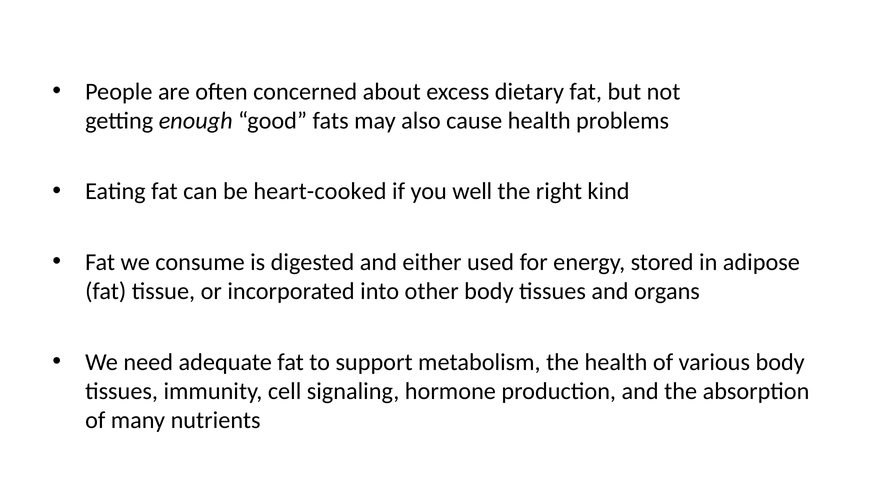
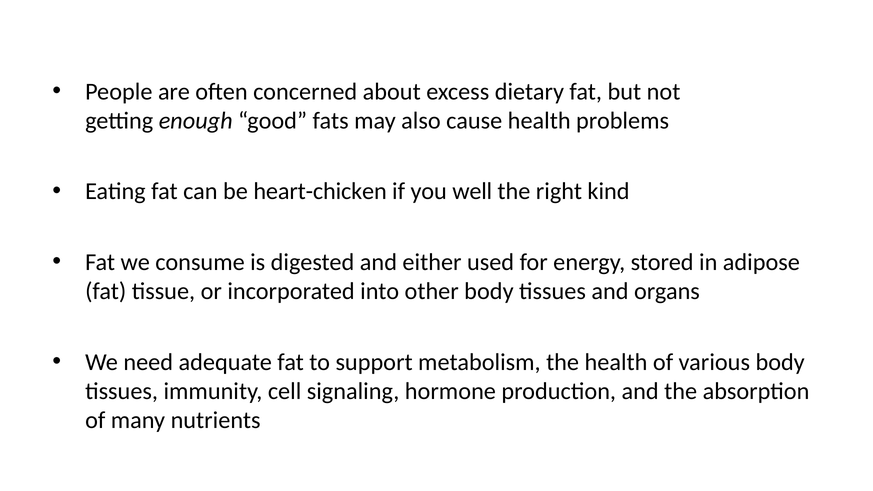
heart-cooked: heart-cooked -> heart-chicken
